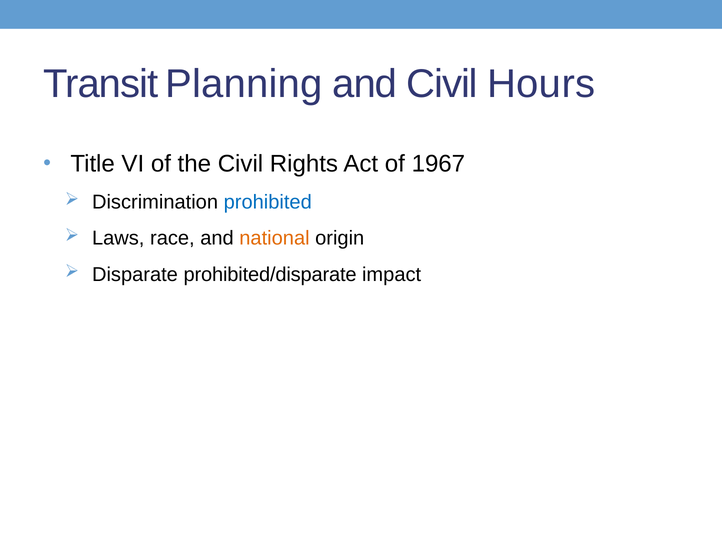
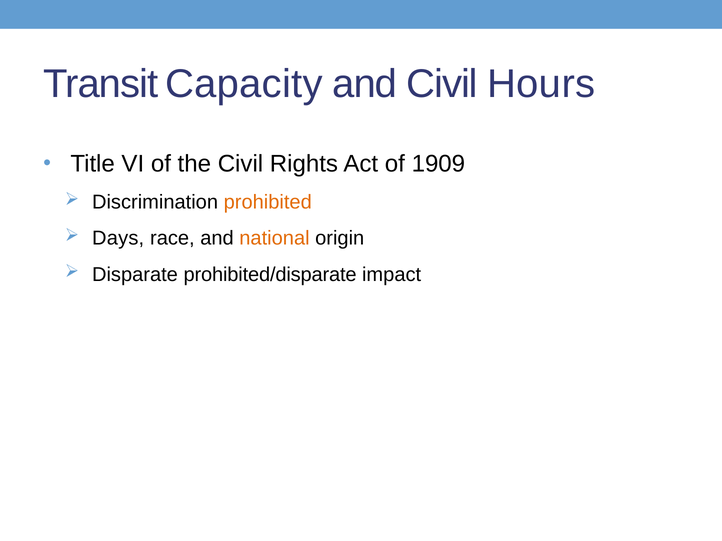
Planning: Planning -> Capacity
1967: 1967 -> 1909
prohibited colour: blue -> orange
Laws: Laws -> Days
